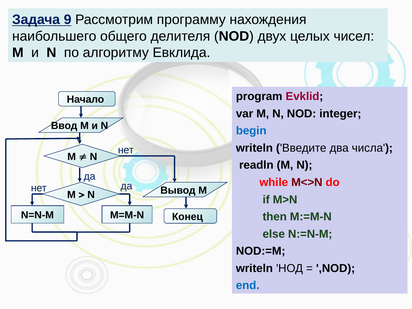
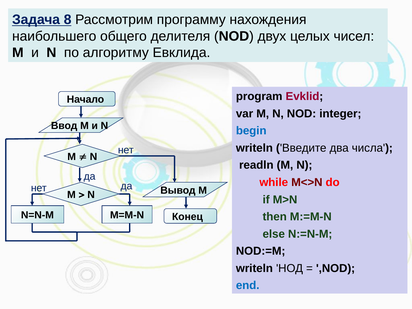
9: 9 -> 8
